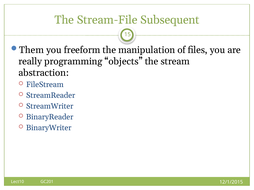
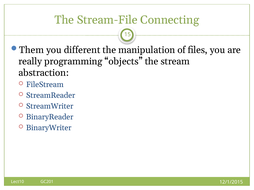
Subsequent: Subsequent -> Connecting
freeform: freeform -> different
